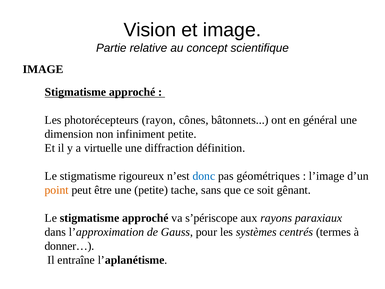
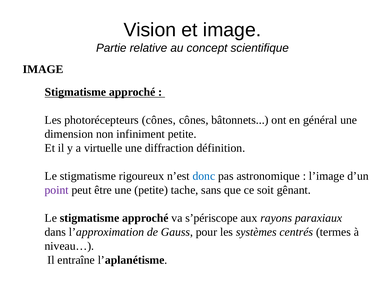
photorécepteurs rayon: rayon -> cônes
géométriques: géométriques -> astronomique
point colour: orange -> purple
donner…: donner… -> niveau…
